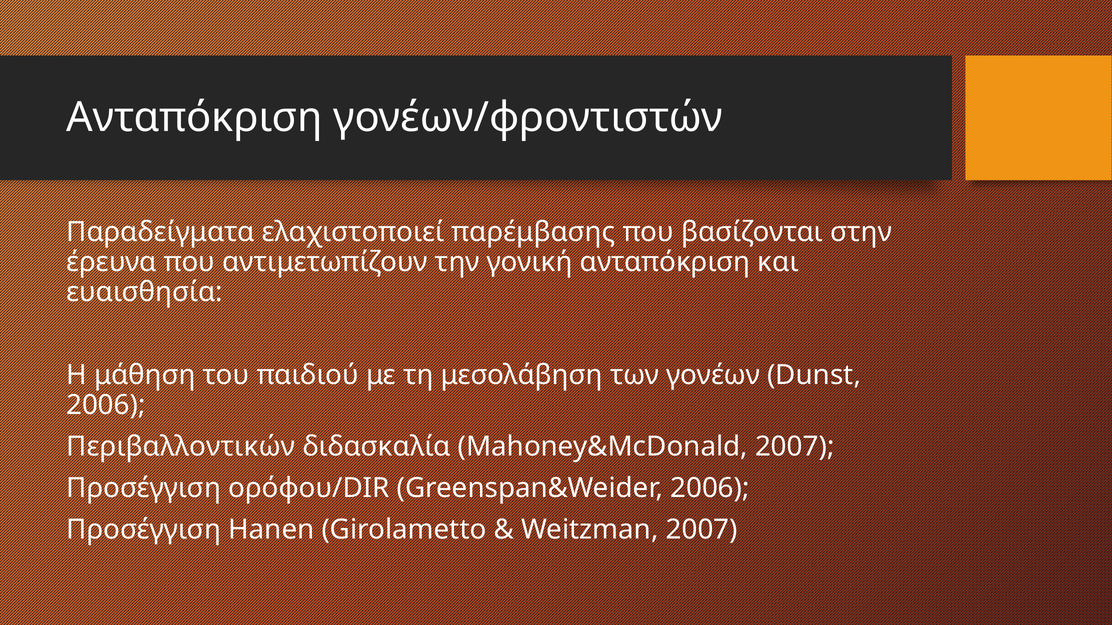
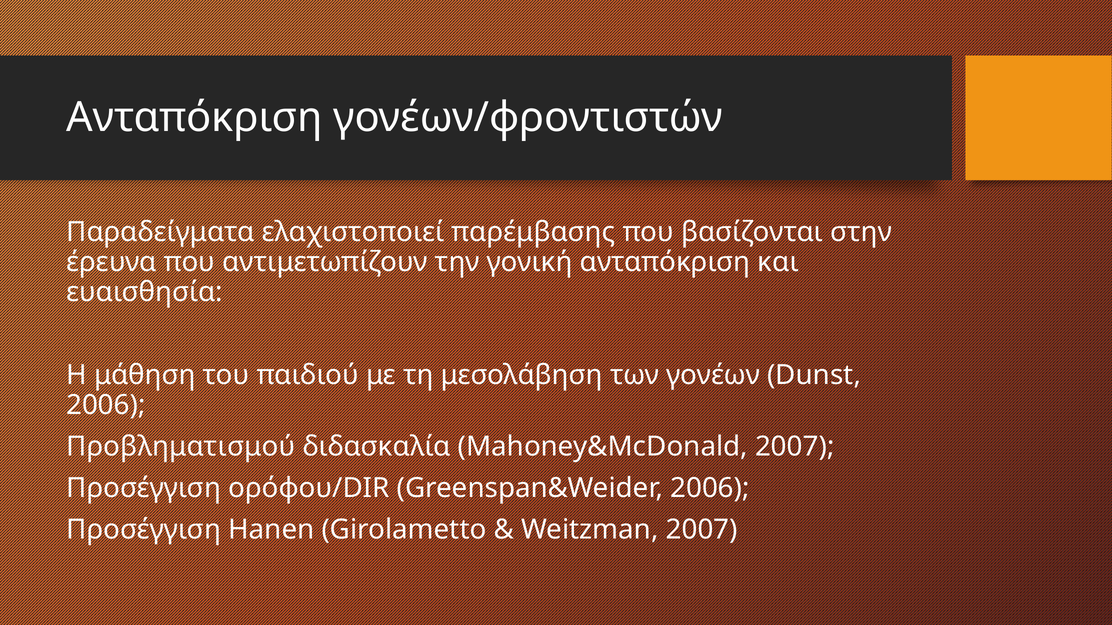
Περιβαλλοντικών: Περιβαλλοντικών -> Προβληματισμού
